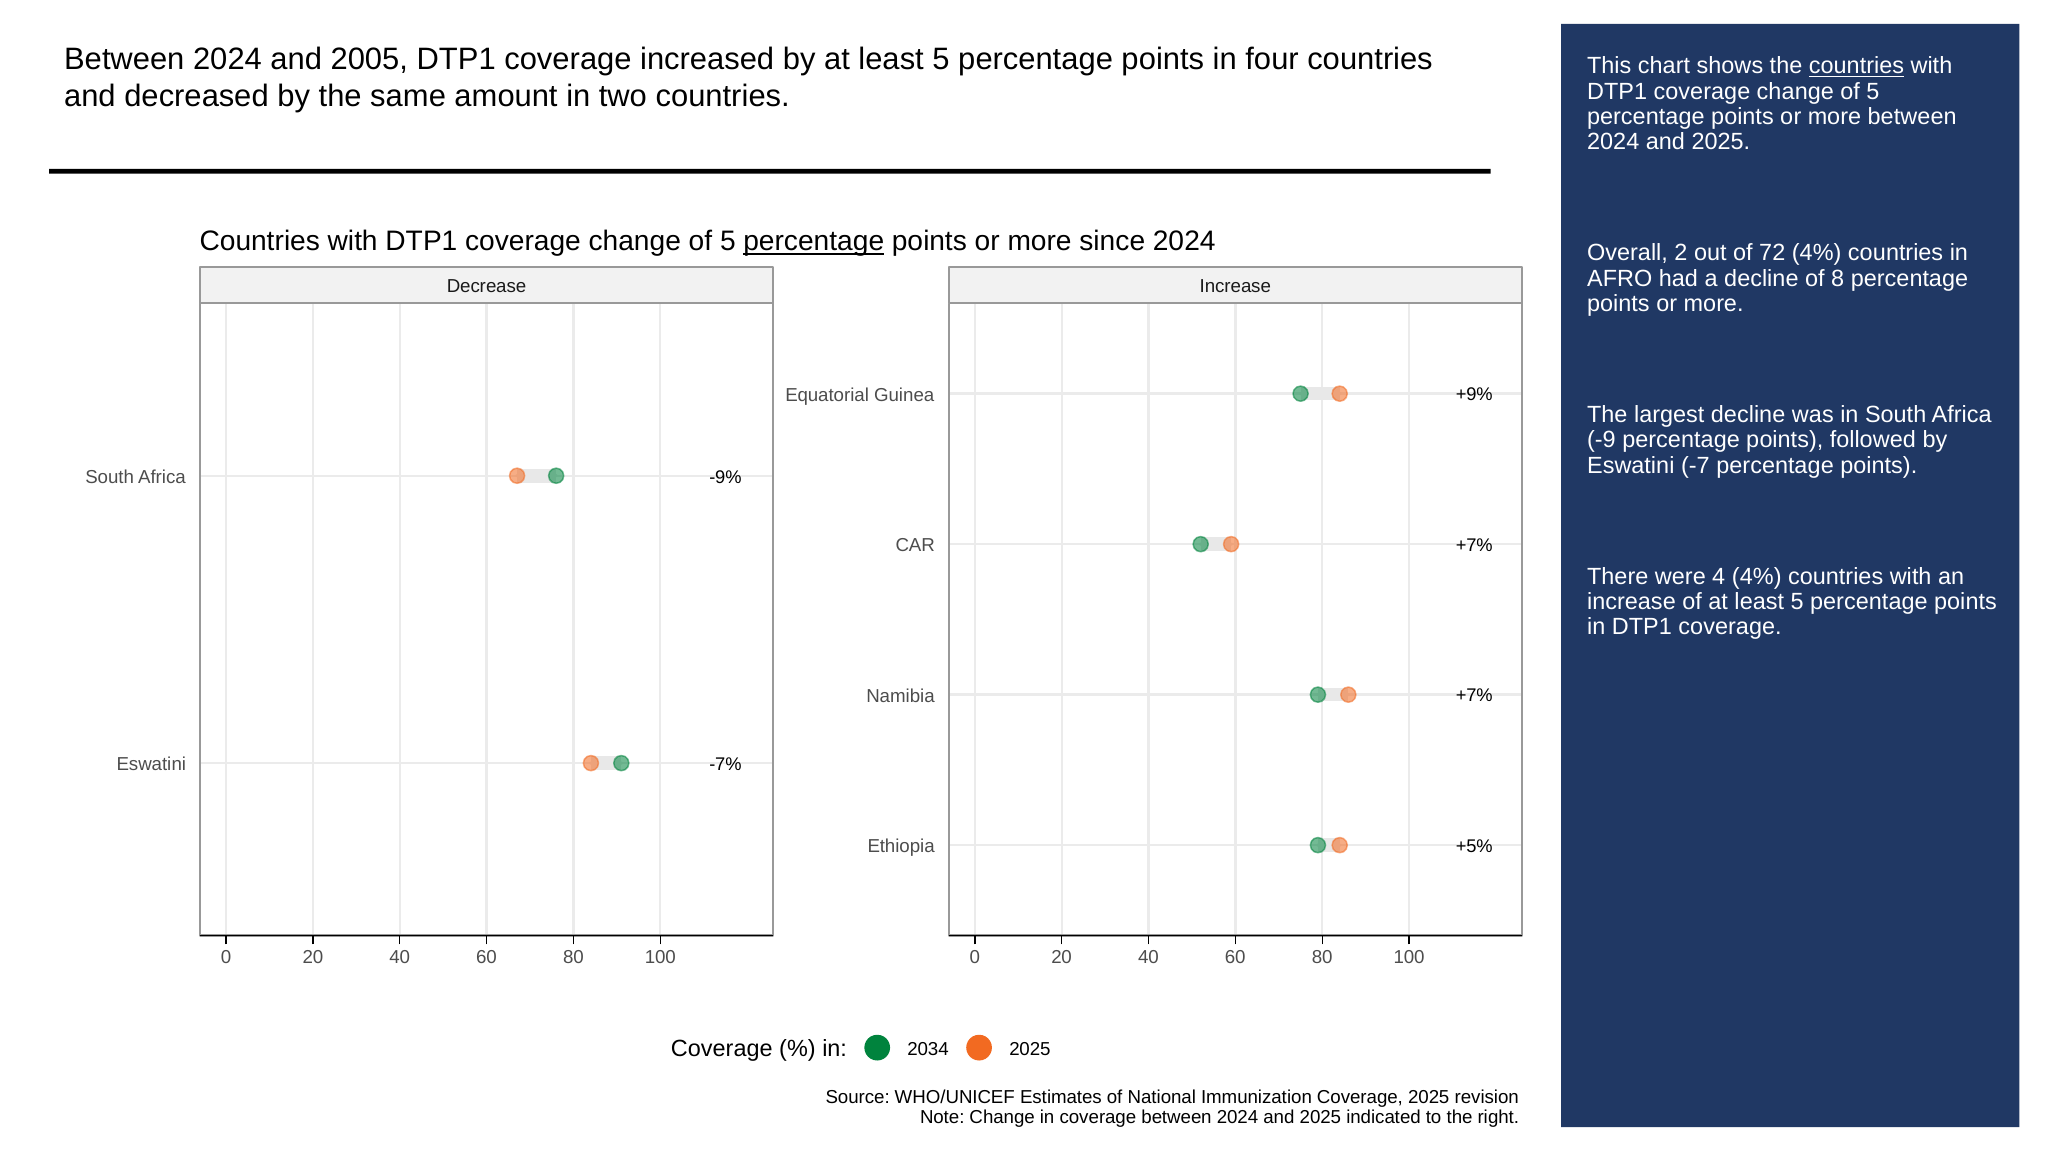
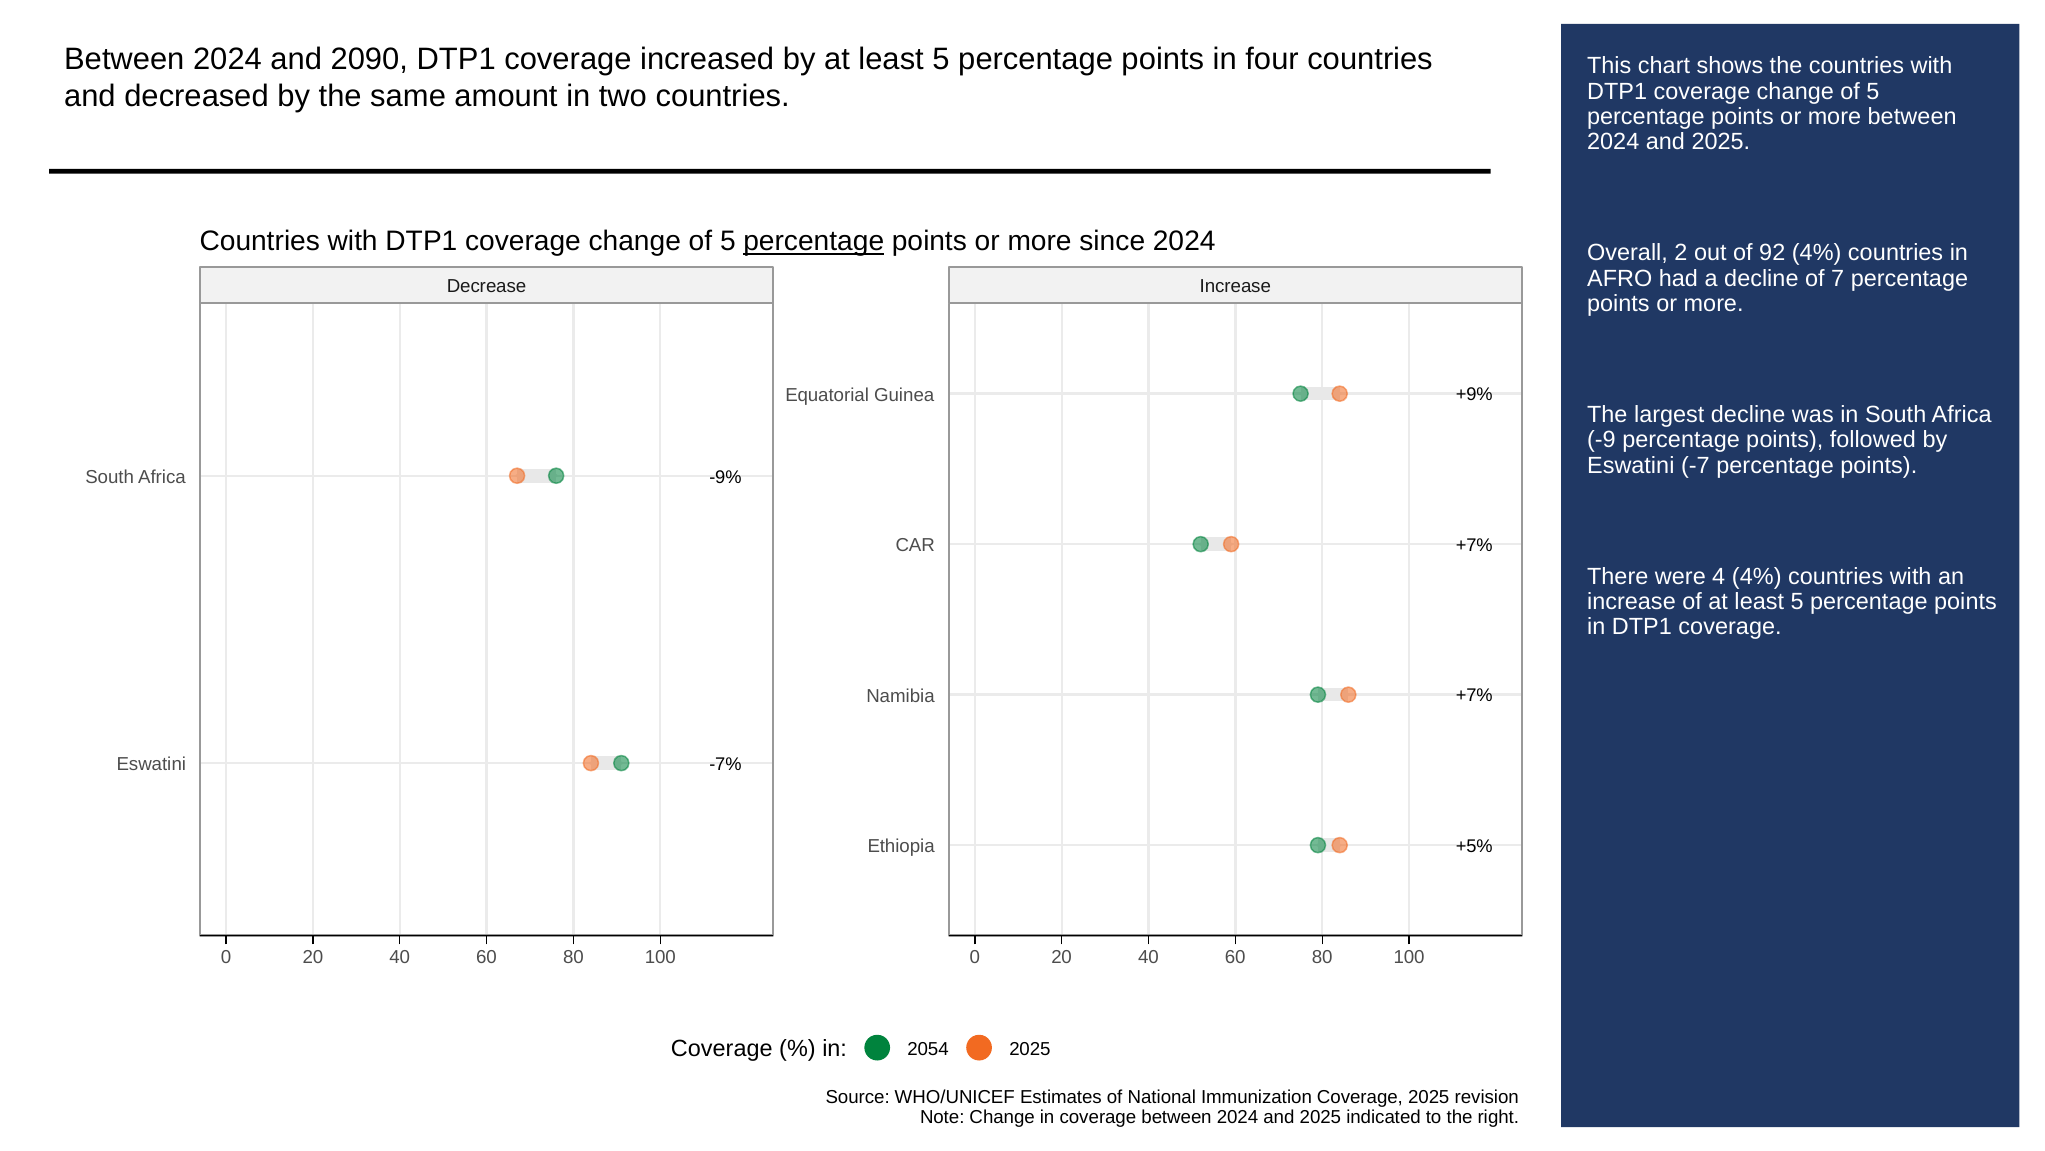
2005: 2005 -> 2090
countries at (1857, 66) underline: present -> none
72: 72 -> 92
8: 8 -> 7
2034: 2034 -> 2054
